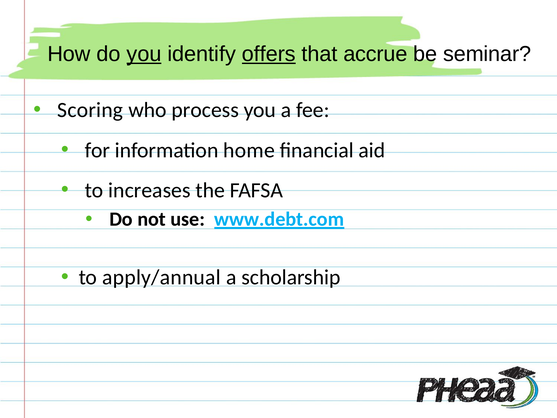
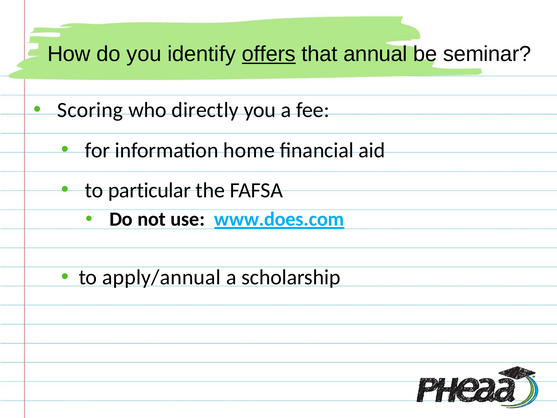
you at (144, 54) underline: present -> none
accrue: accrue -> annual
process: process -> directly
increases: increases -> particular
www.debt.com: www.debt.com -> www.does.com
